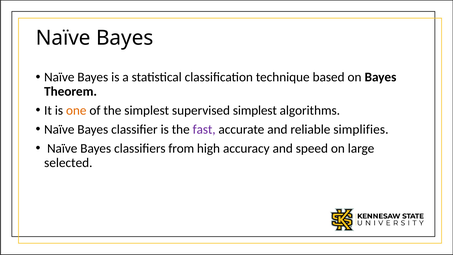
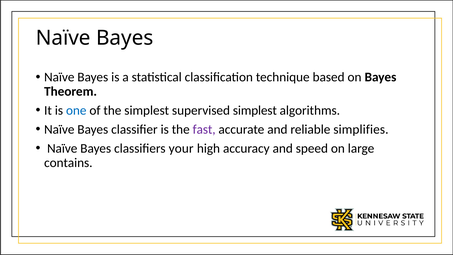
one colour: orange -> blue
from: from -> your
selected: selected -> contains
